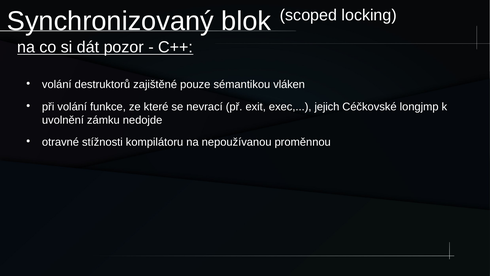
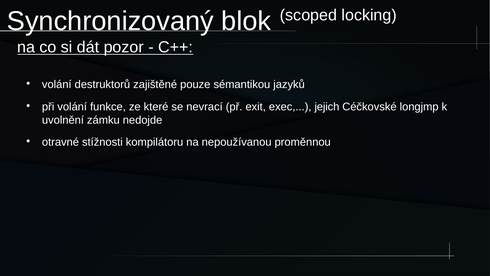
vláken: vláken -> jazyků
